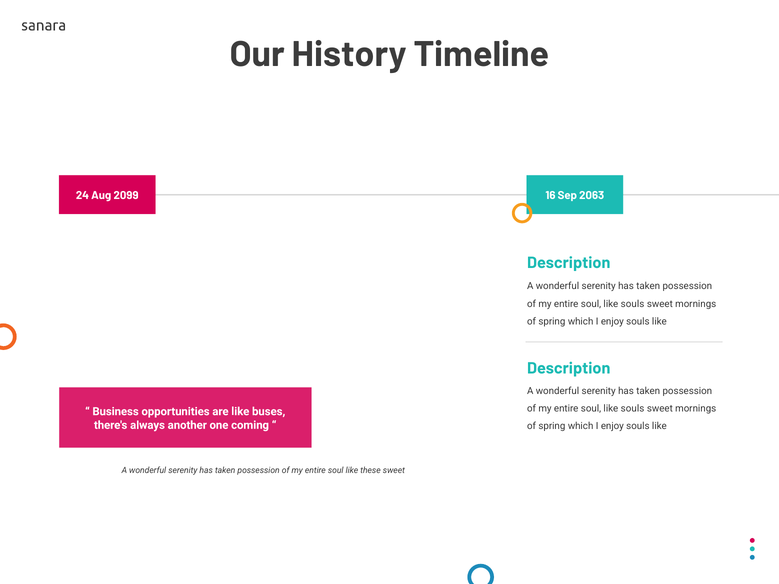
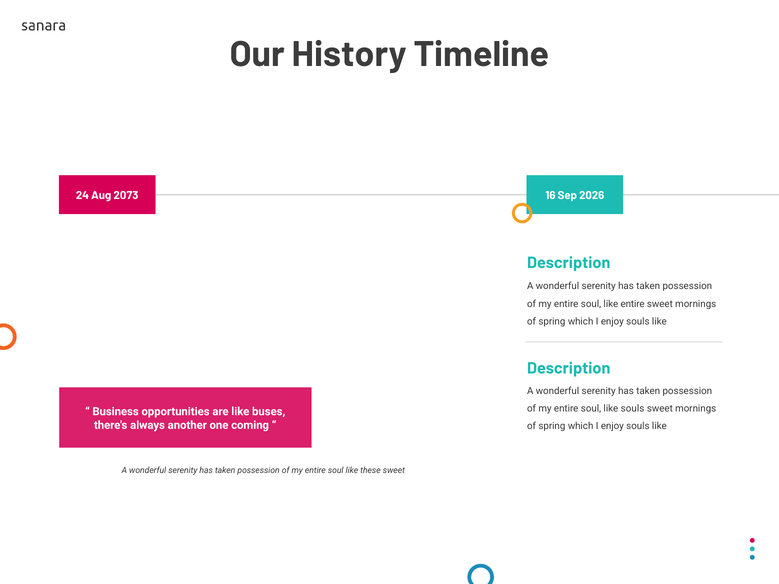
2099: 2099 -> 2073
2063: 2063 -> 2026
souls at (633, 304): souls -> entire
